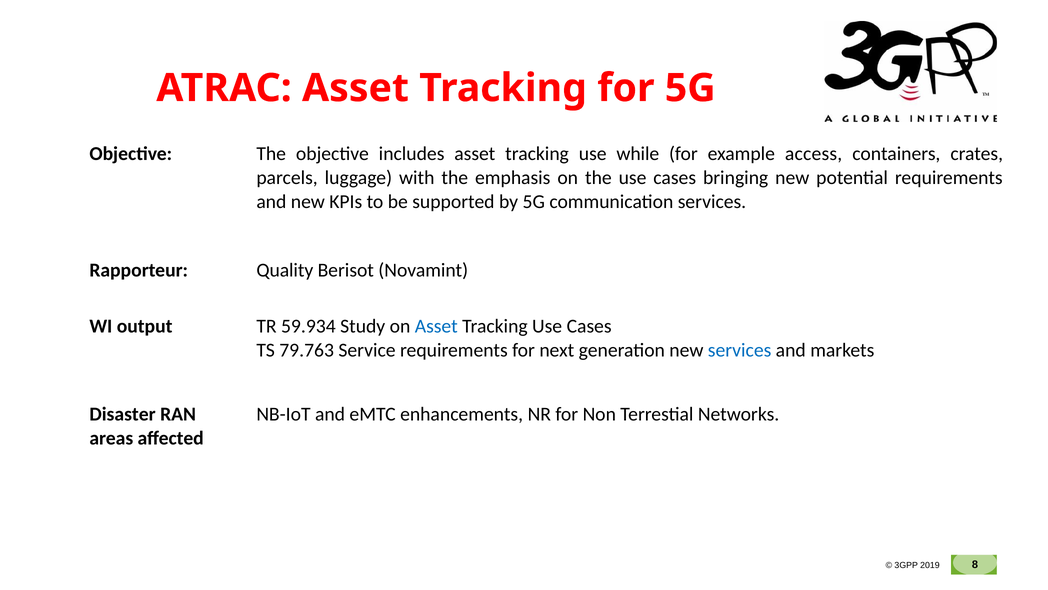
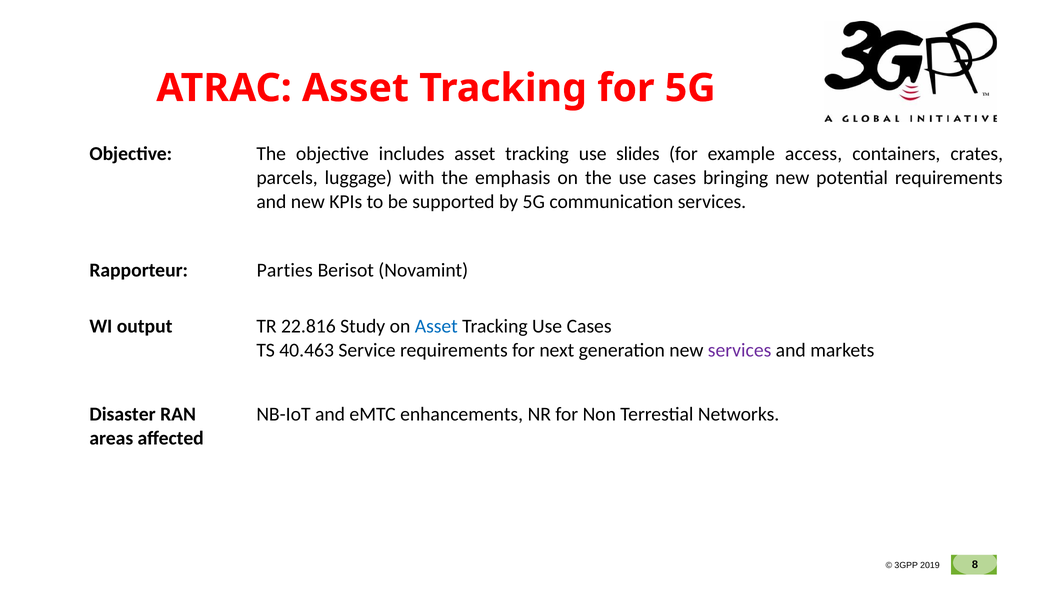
while: while -> slides
Quality: Quality -> Parties
59.934: 59.934 -> 22.816
79.763: 79.763 -> 40.463
services at (740, 350) colour: blue -> purple
